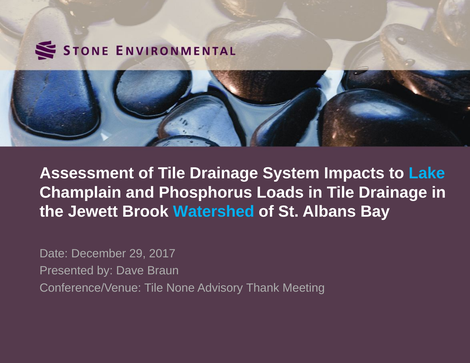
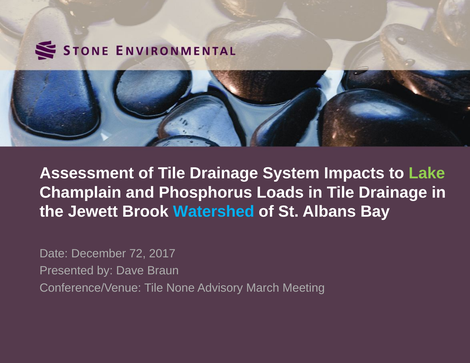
Lake colour: light blue -> light green
29: 29 -> 72
Thank: Thank -> March
